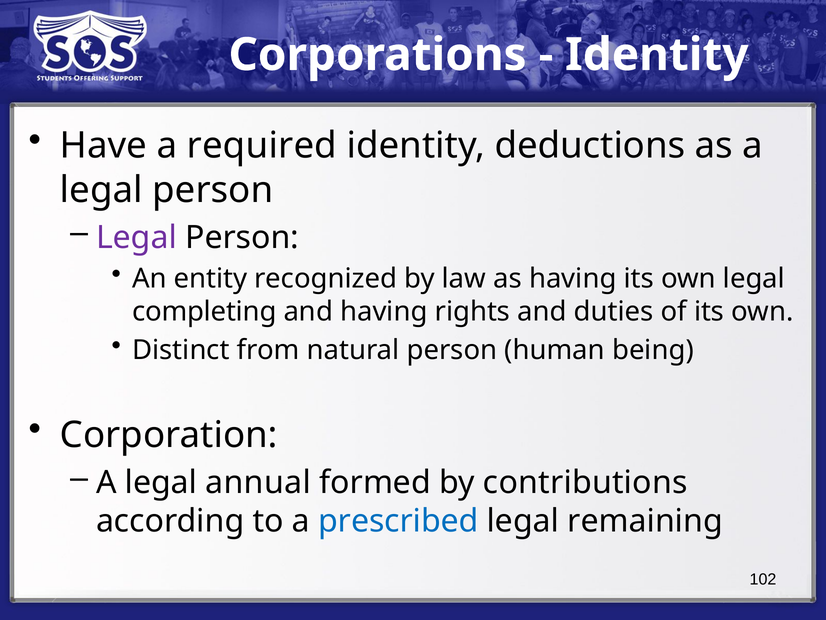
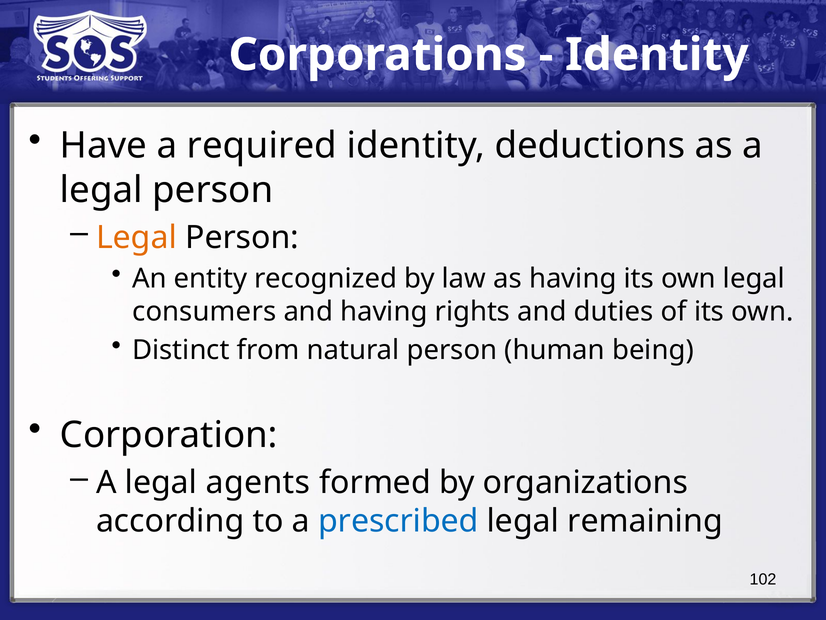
Legal at (136, 237) colour: purple -> orange
completing: completing -> consumers
annual: annual -> agents
contributions: contributions -> organizations
